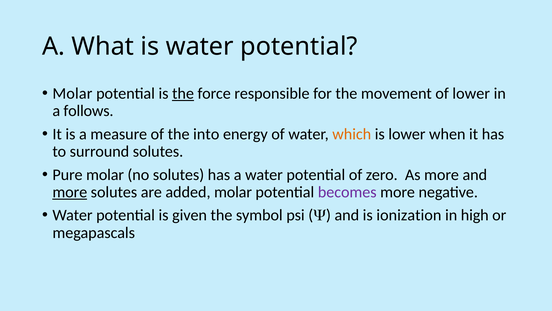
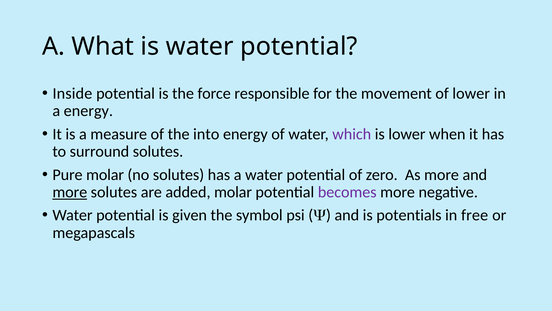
Molar at (72, 93): Molar -> Inside
the at (183, 93) underline: present -> none
a follows: follows -> energy
which colour: orange -> purple
ionization: ionization -> potentials
high: high -> free
